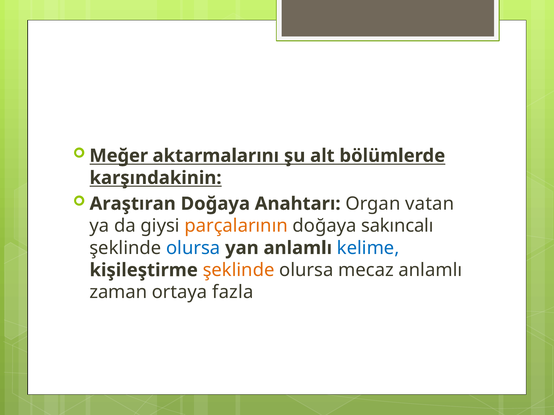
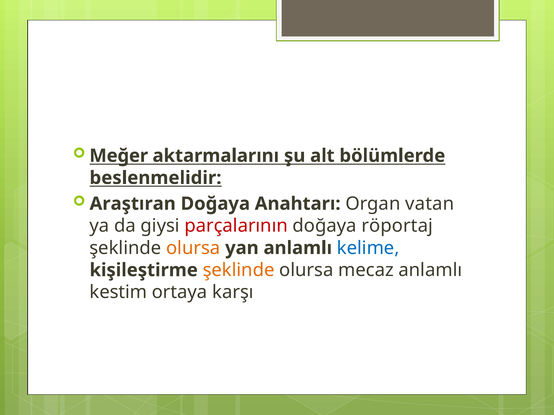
karşındakinin: karşındakinin -> beslenmelidir
parçalarının colour: orange -> red
sakıncalı: sakıncalı -> röportaj
olursa at (193, 248) colour: blue -> orange
zaman: zaman -> kestim
fazla: fazla -> karşı
